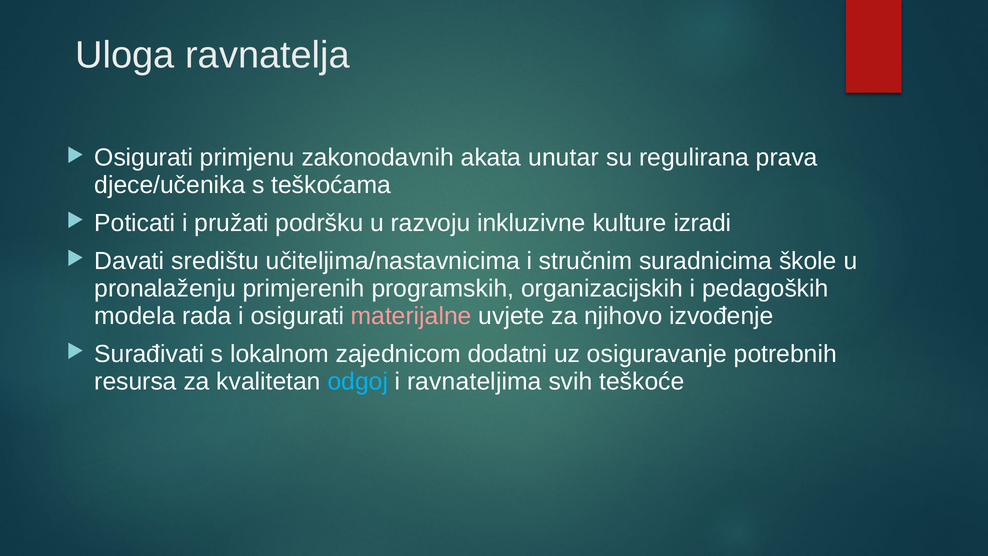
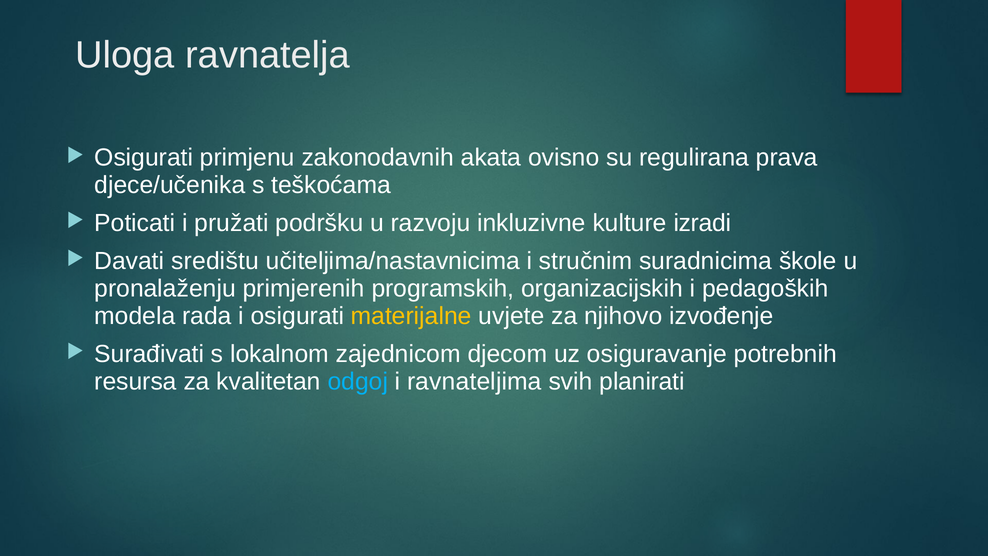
unutar: unutar -> ovisno
materijalne colour: pink -> yellow
dodatni: dodatni -> djecom
teškoće: teškoće -> planirati
